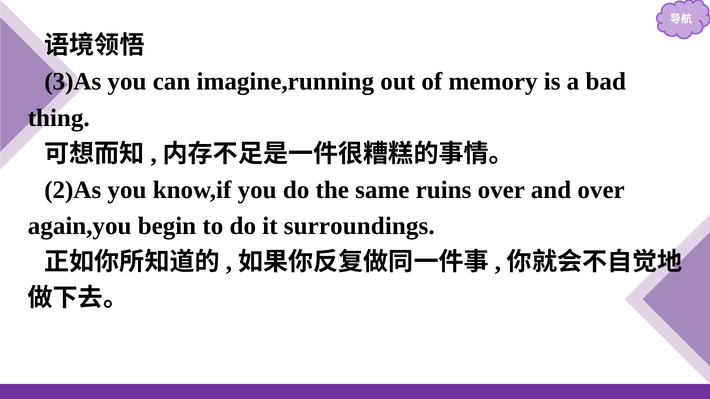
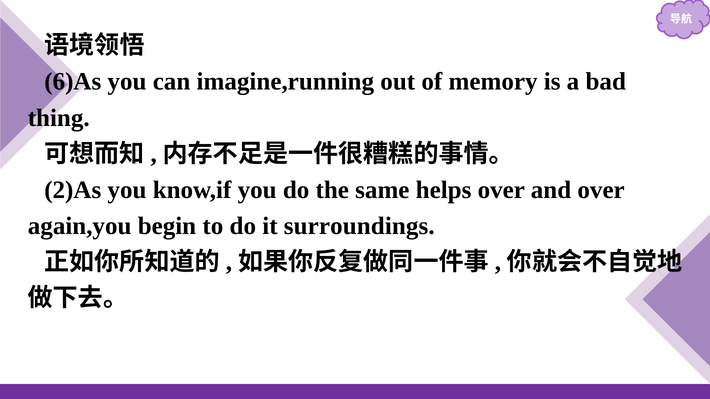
3)As: 3)As -> 6)As
ruins: ruins -> helps
